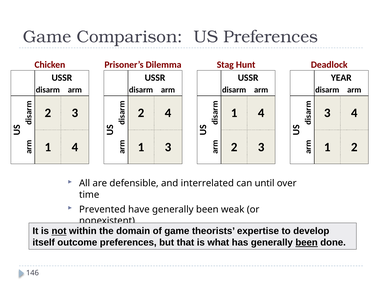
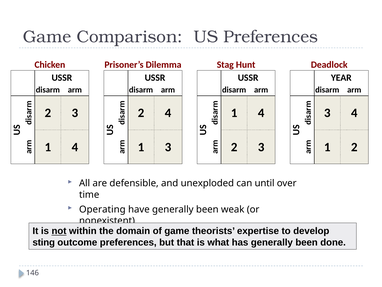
interrelated: interrelated -> unexploded
Prevented: Prevented -> Operating
itself: itself -> sting
been at (307, 242) underline: present -> none
